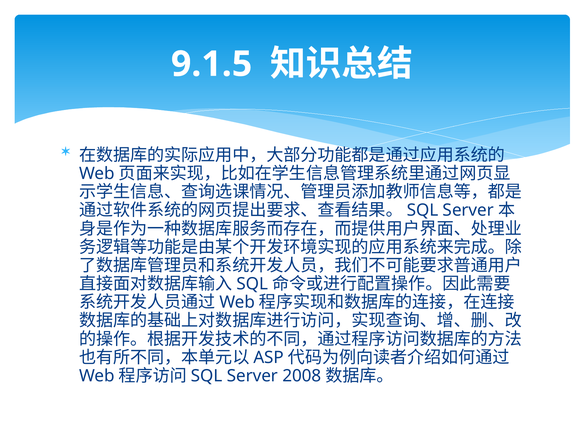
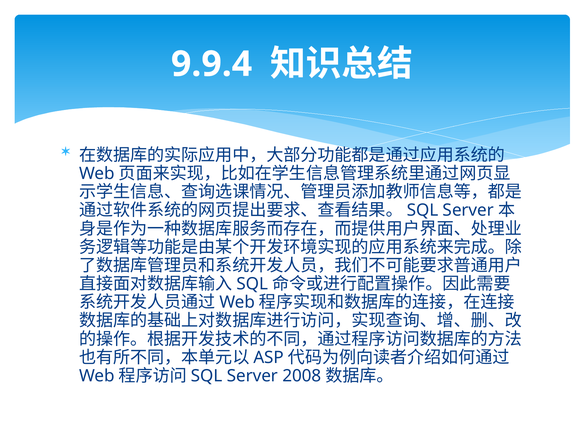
9.1.5: 9.1.5 -> 9.9.4
